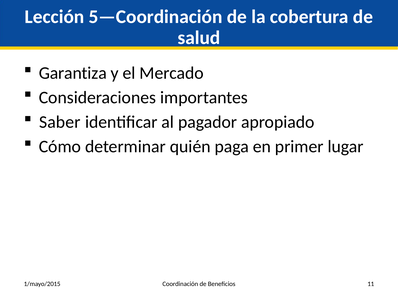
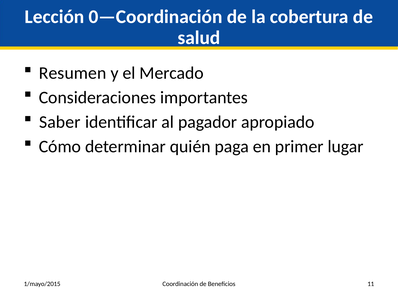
5—Coordinación: 5—Coordinación -> 0—Coordinación
Garantiza: Garantiza -> Resumen
